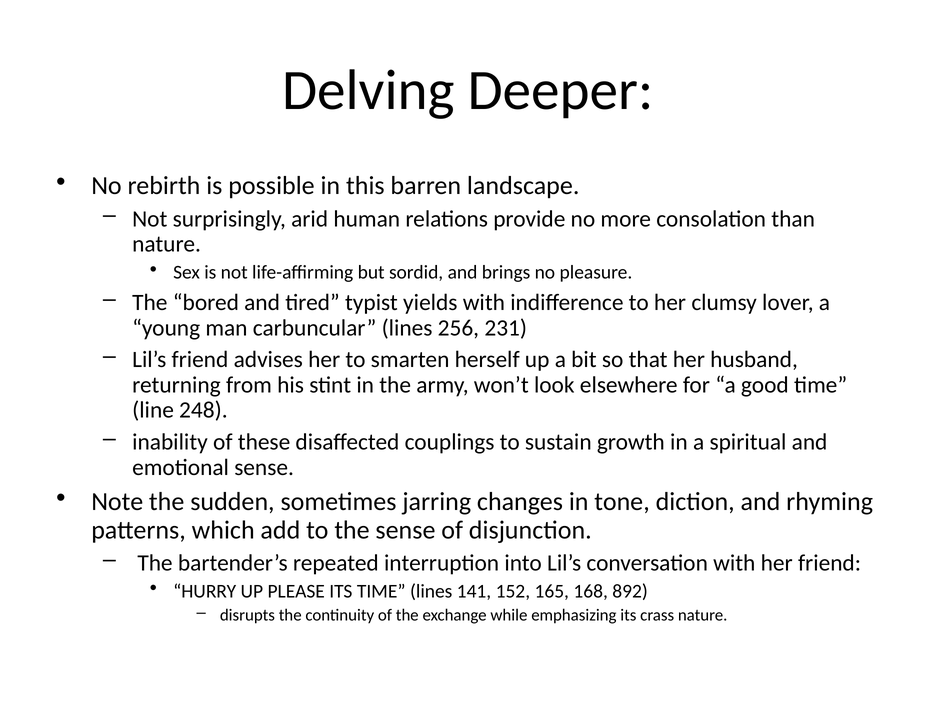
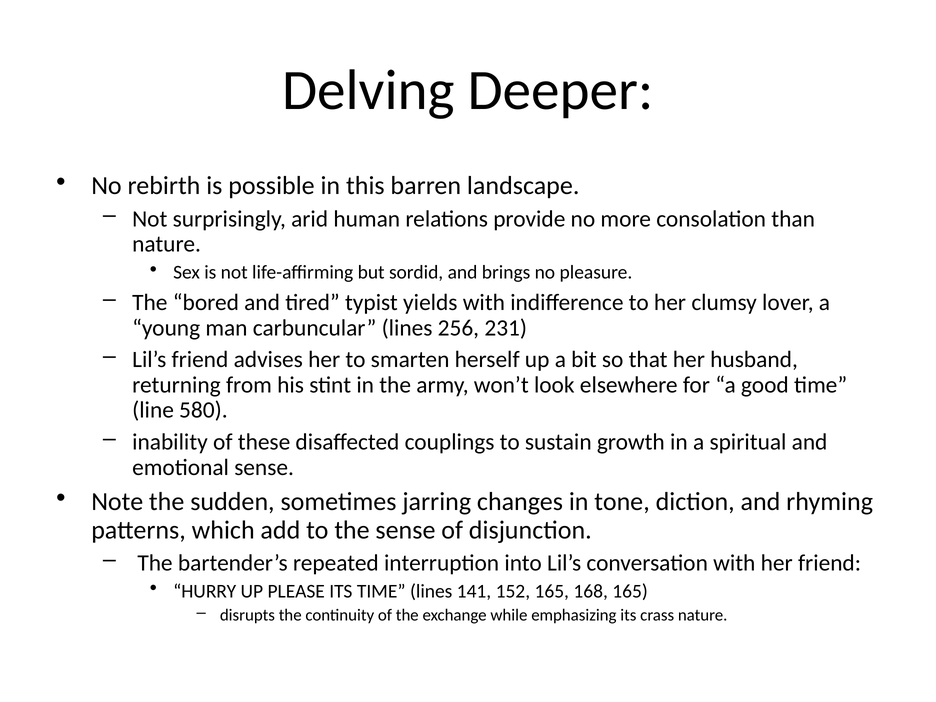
248: 248 -> 580
168 892: 892 -> 165
